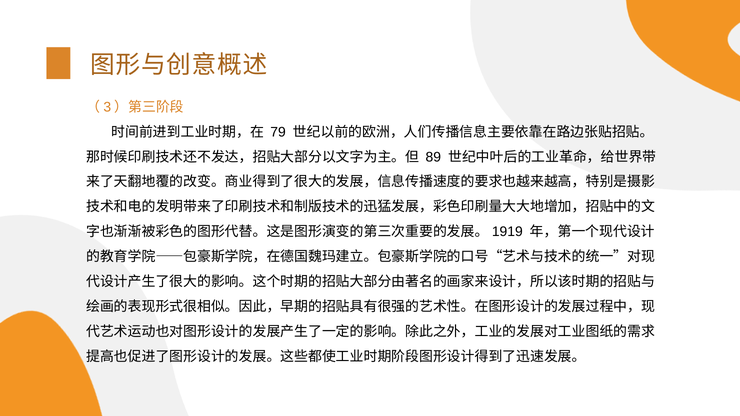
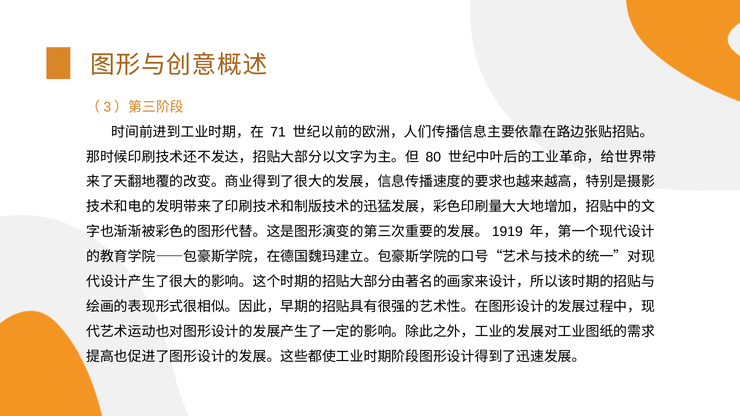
79: 79 -> 71
89: 89 -> 80
